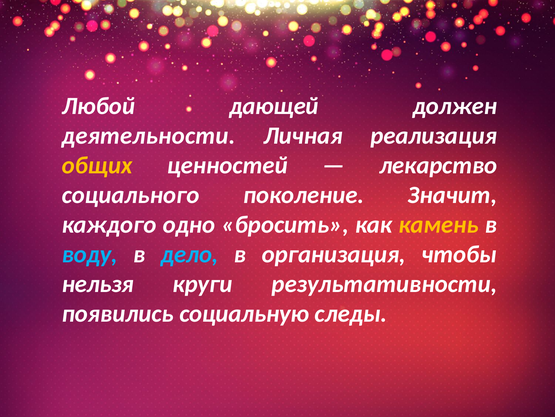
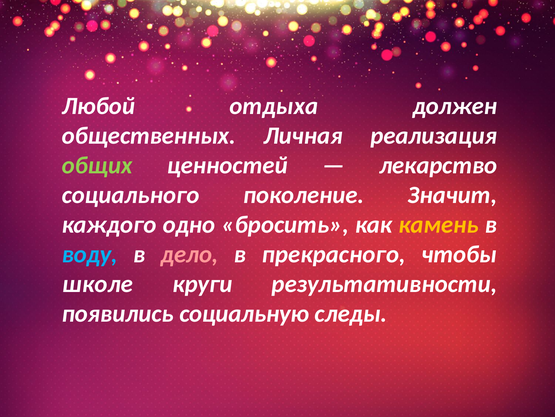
дающей: дающей -> отдыха
деятельности: деятельности -> общественных
общих colour: yellow -> light green
дело colour: light blue -> pink
организация: организация -> прекрасного
нельзя: нельзя -> школе
